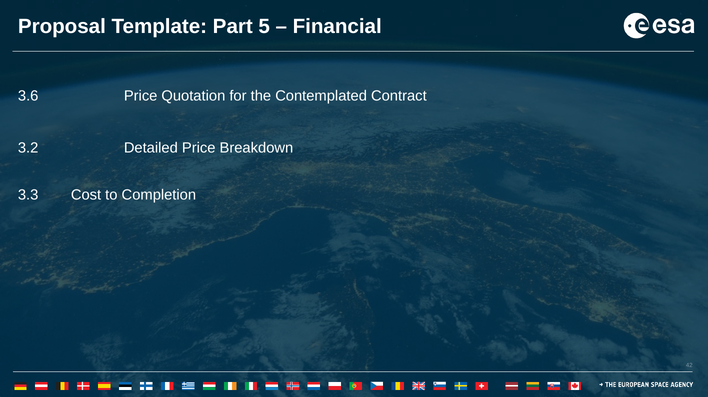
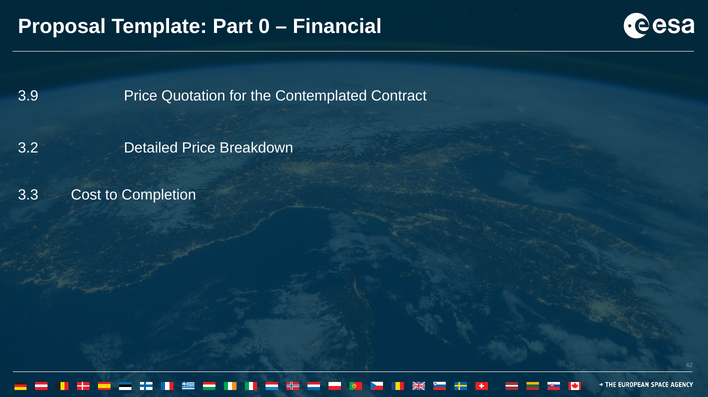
5: 5 -> 0
3.6: 3.6 -> 3.9
